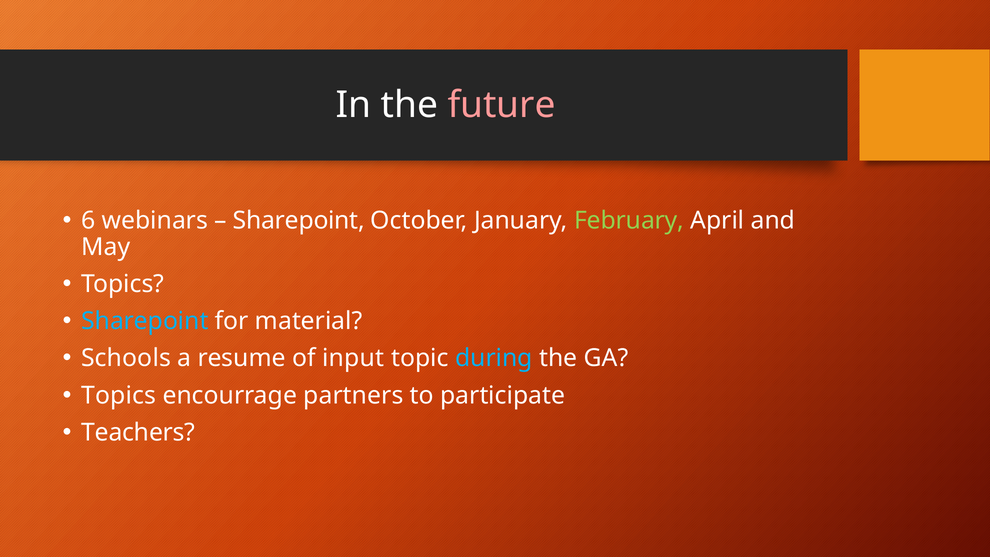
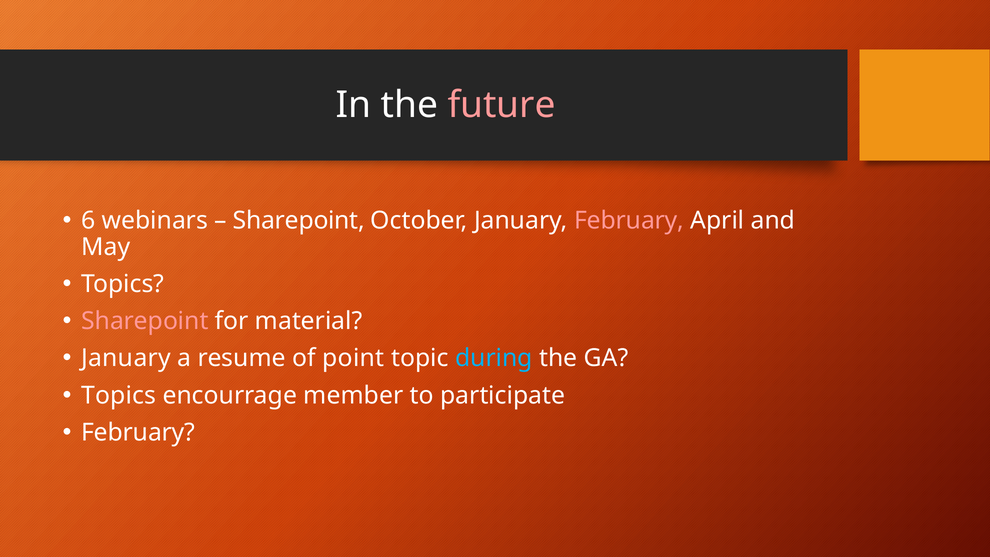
February at (629, 220) colour: light green -> pink
Sharepoint at (145, 321) colour: light blue -> pink
Schools at (126, 358): Schools -> January
input: input -> point
partners: partners -> member
Teachers at (138, 432): Teachers -> February
